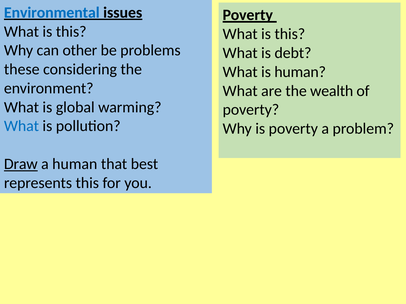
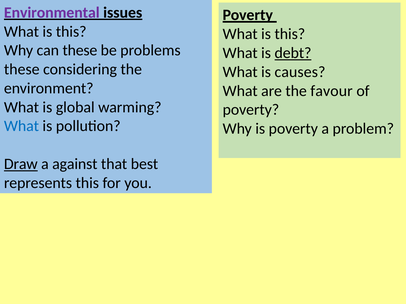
Environmental colour: blue -> purple
can other: other -> these
debt underline: none -> present
is human: human -> causes
wealth: wealth -> favour
a human: human -> against
